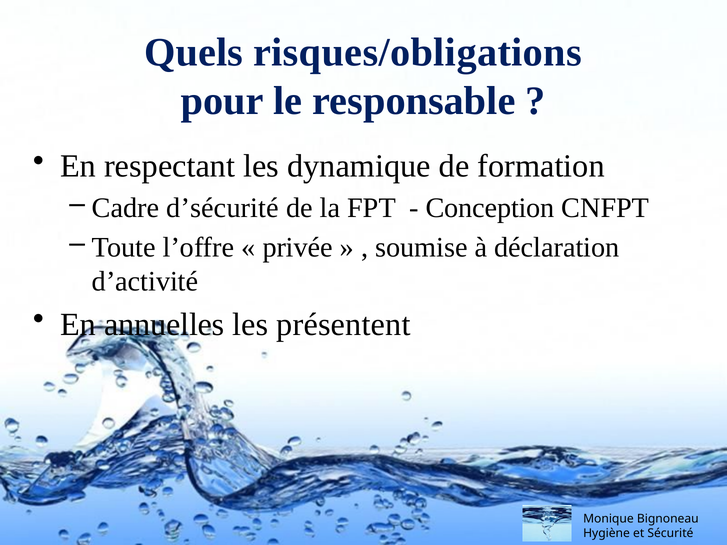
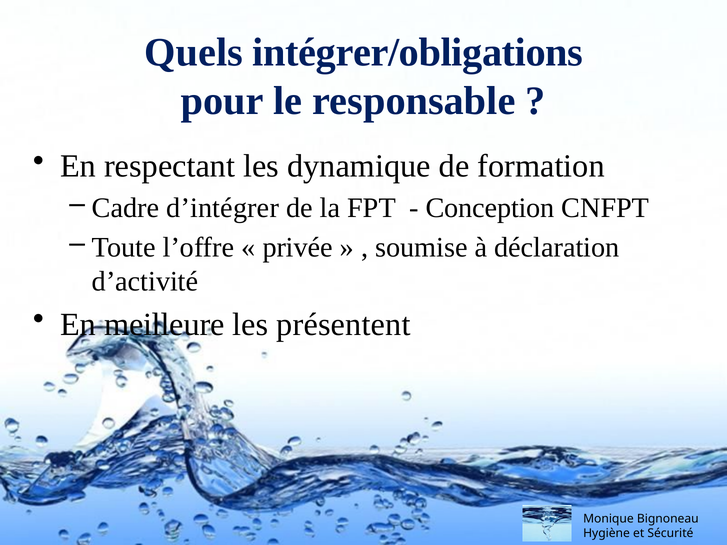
risques/obligations: risques/obligations -> intégrer/obligations
d’sécurité: d’sécurité -> d’intégrer
annuelles: annuelles -> meilleure
